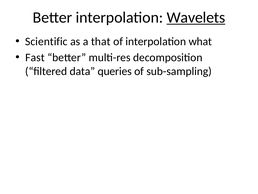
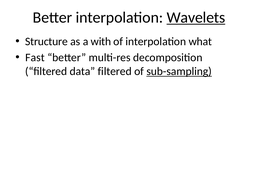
Scientific: Scientific -> Structure
that: that -> with
data queries: queries -> filtered
sub-sampling underline: none -> present
